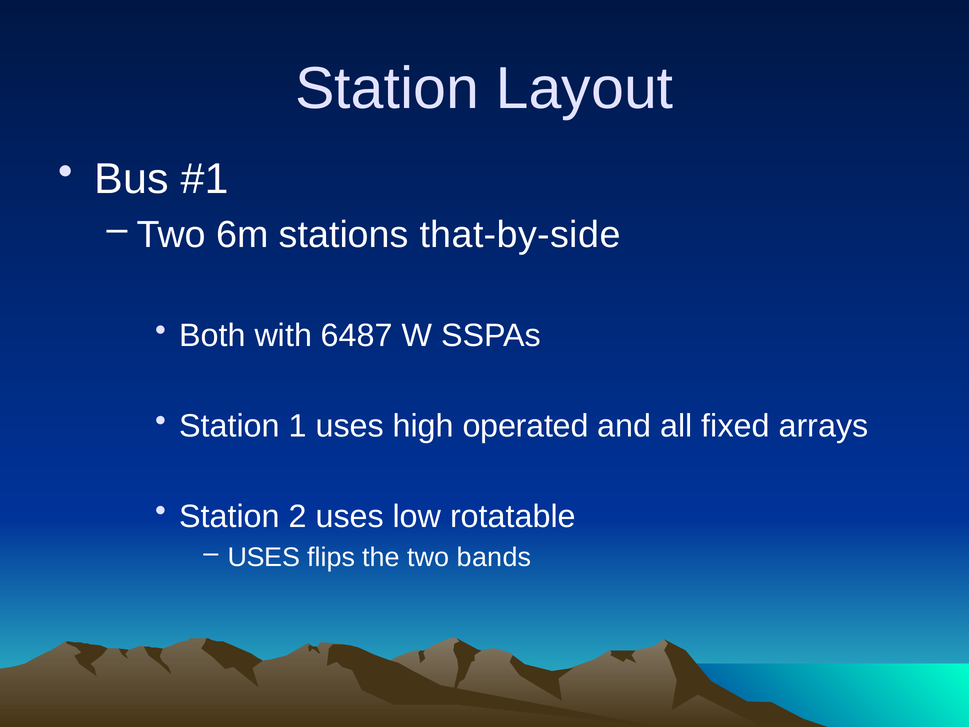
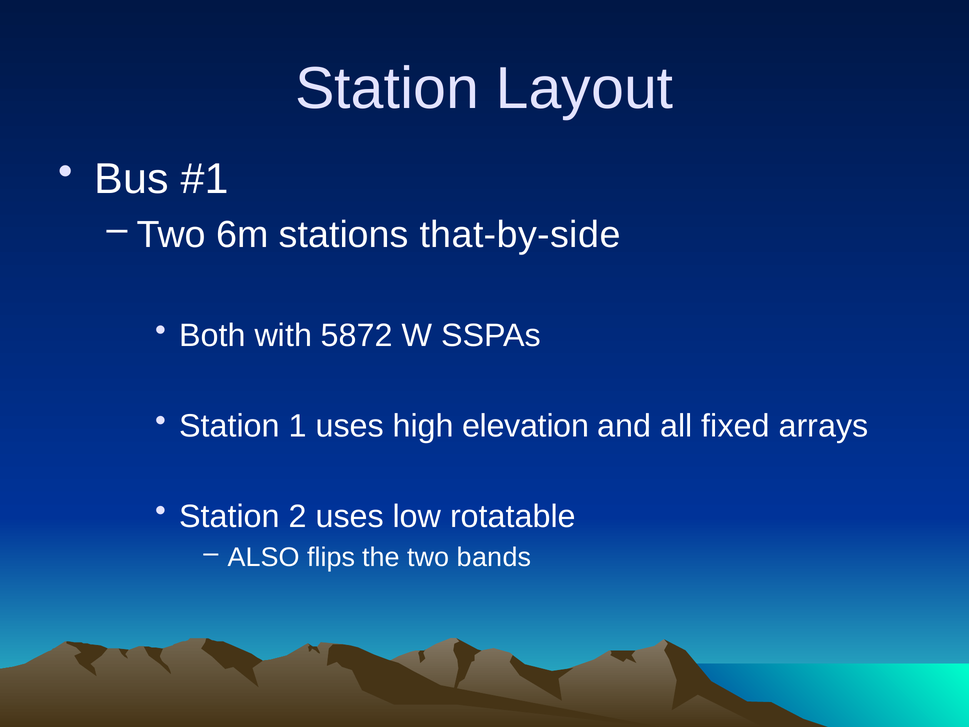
6487: 6487 -> 5872
operated: operated -> elevation
USES at (264, 557): USES -> ALSO
